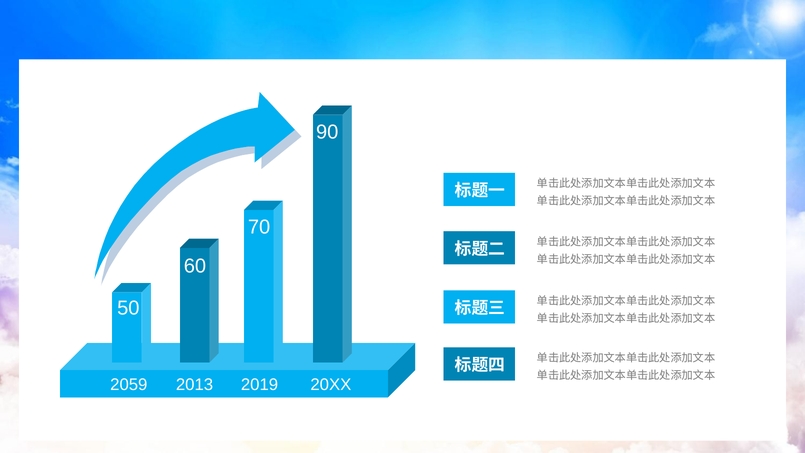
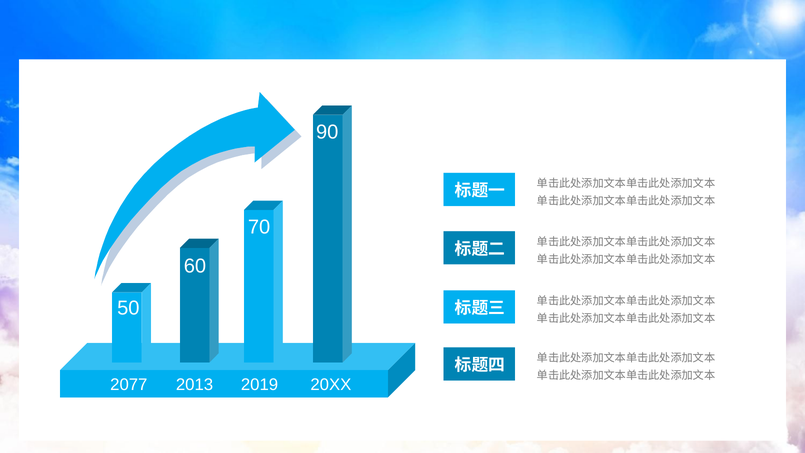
2059: 2059 -> 2077
